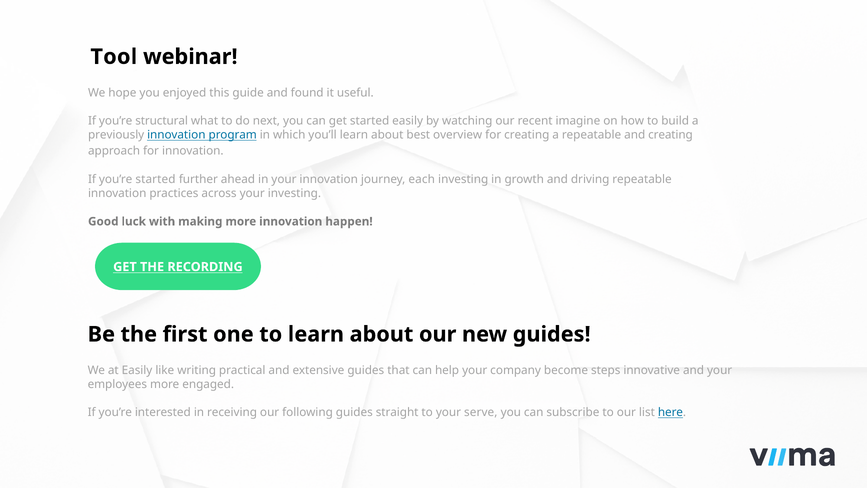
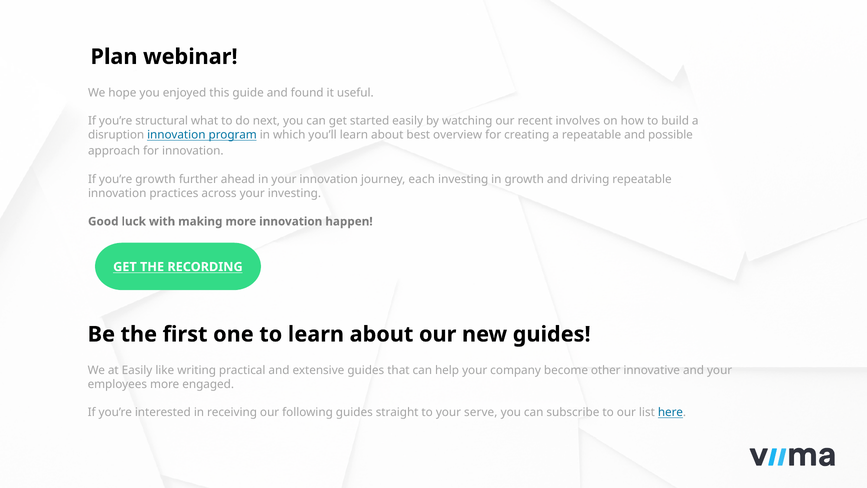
Tool: Tool -> Plan
imagine: imagine -> involves
previously: previously -> disruption
and creating: creating -> possible
you’re started: started -> growth
steps: steps -> other
